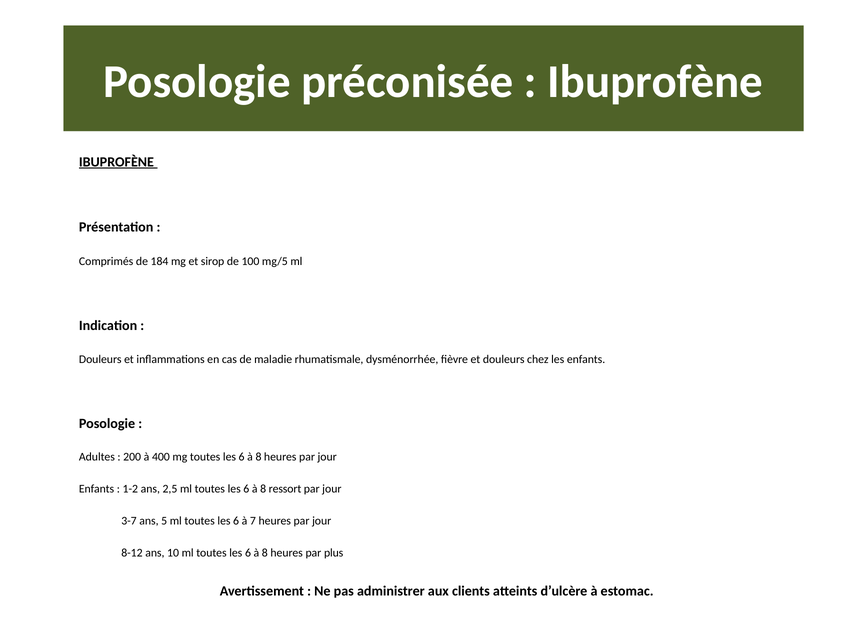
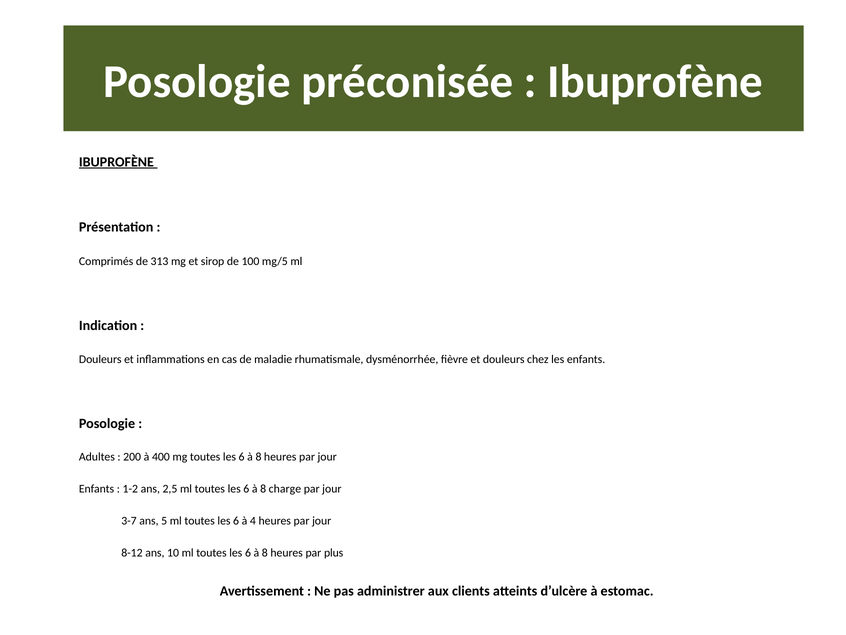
184: 184 -> 313
ressort: ressort -> charge
7: 7 -> 4
